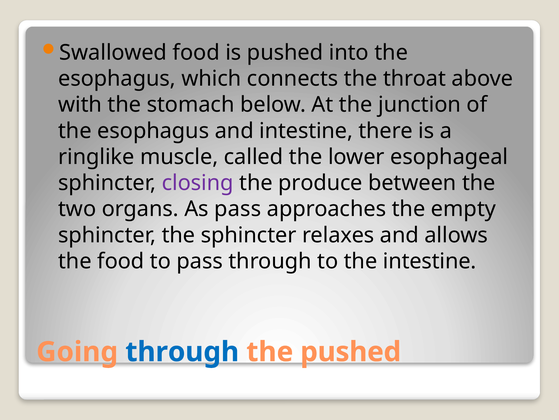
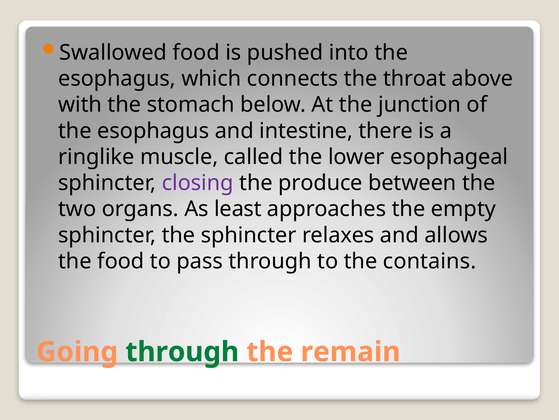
As pass: pass -> least
the intestine: intestine -> contains
through at (182, 351) colour: blue -> green
the pushed: pushed -> remain
